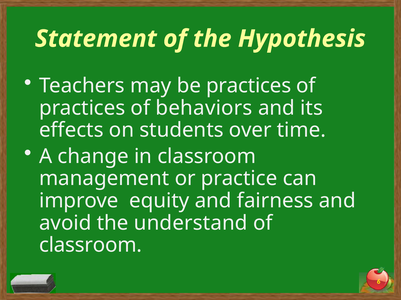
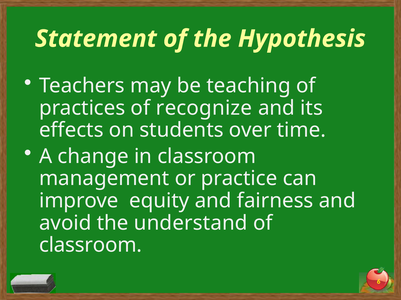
be practices: practices -> teaching
behaviors: behaviors -> recognize
